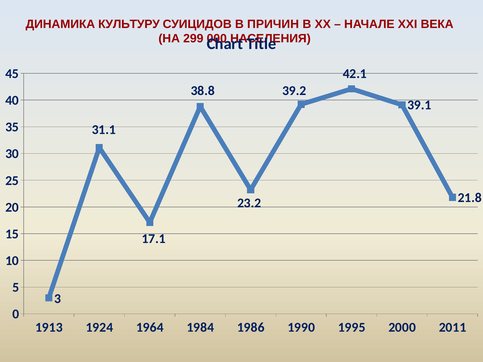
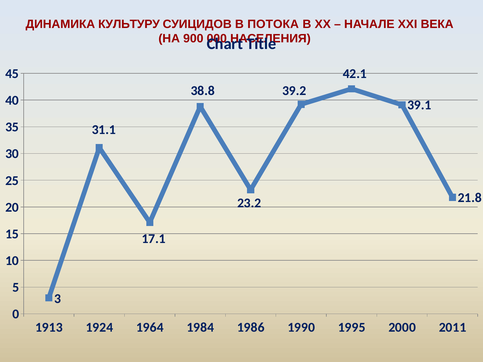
ПРИЧИН: ПРИЧИН -> ПОТОКА
299: 299 -> 900
